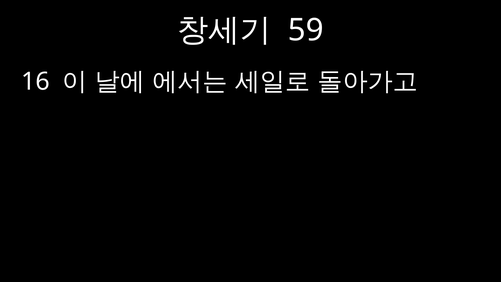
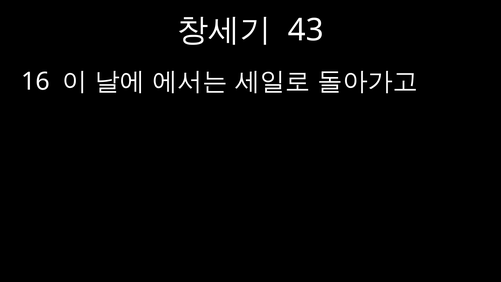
59: 59 -> 43
